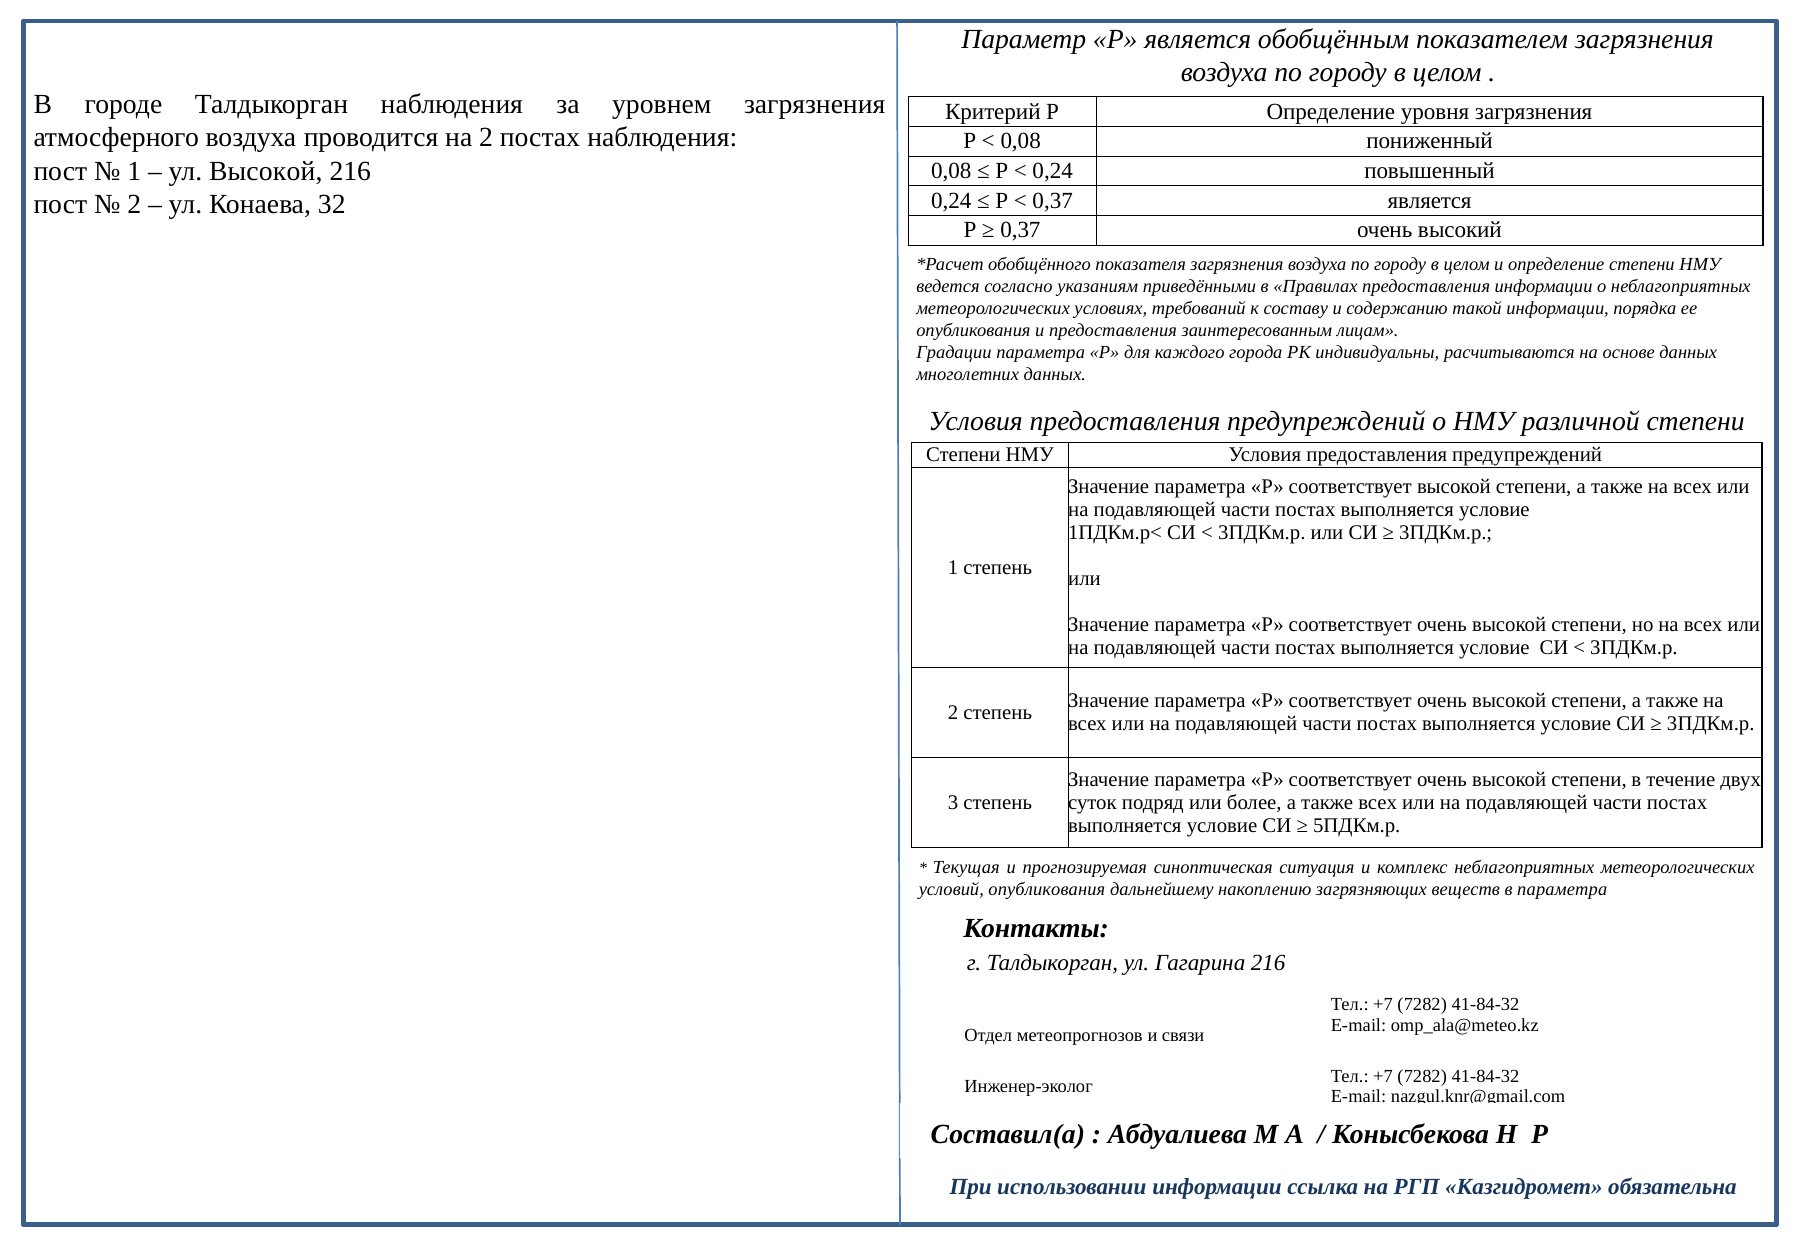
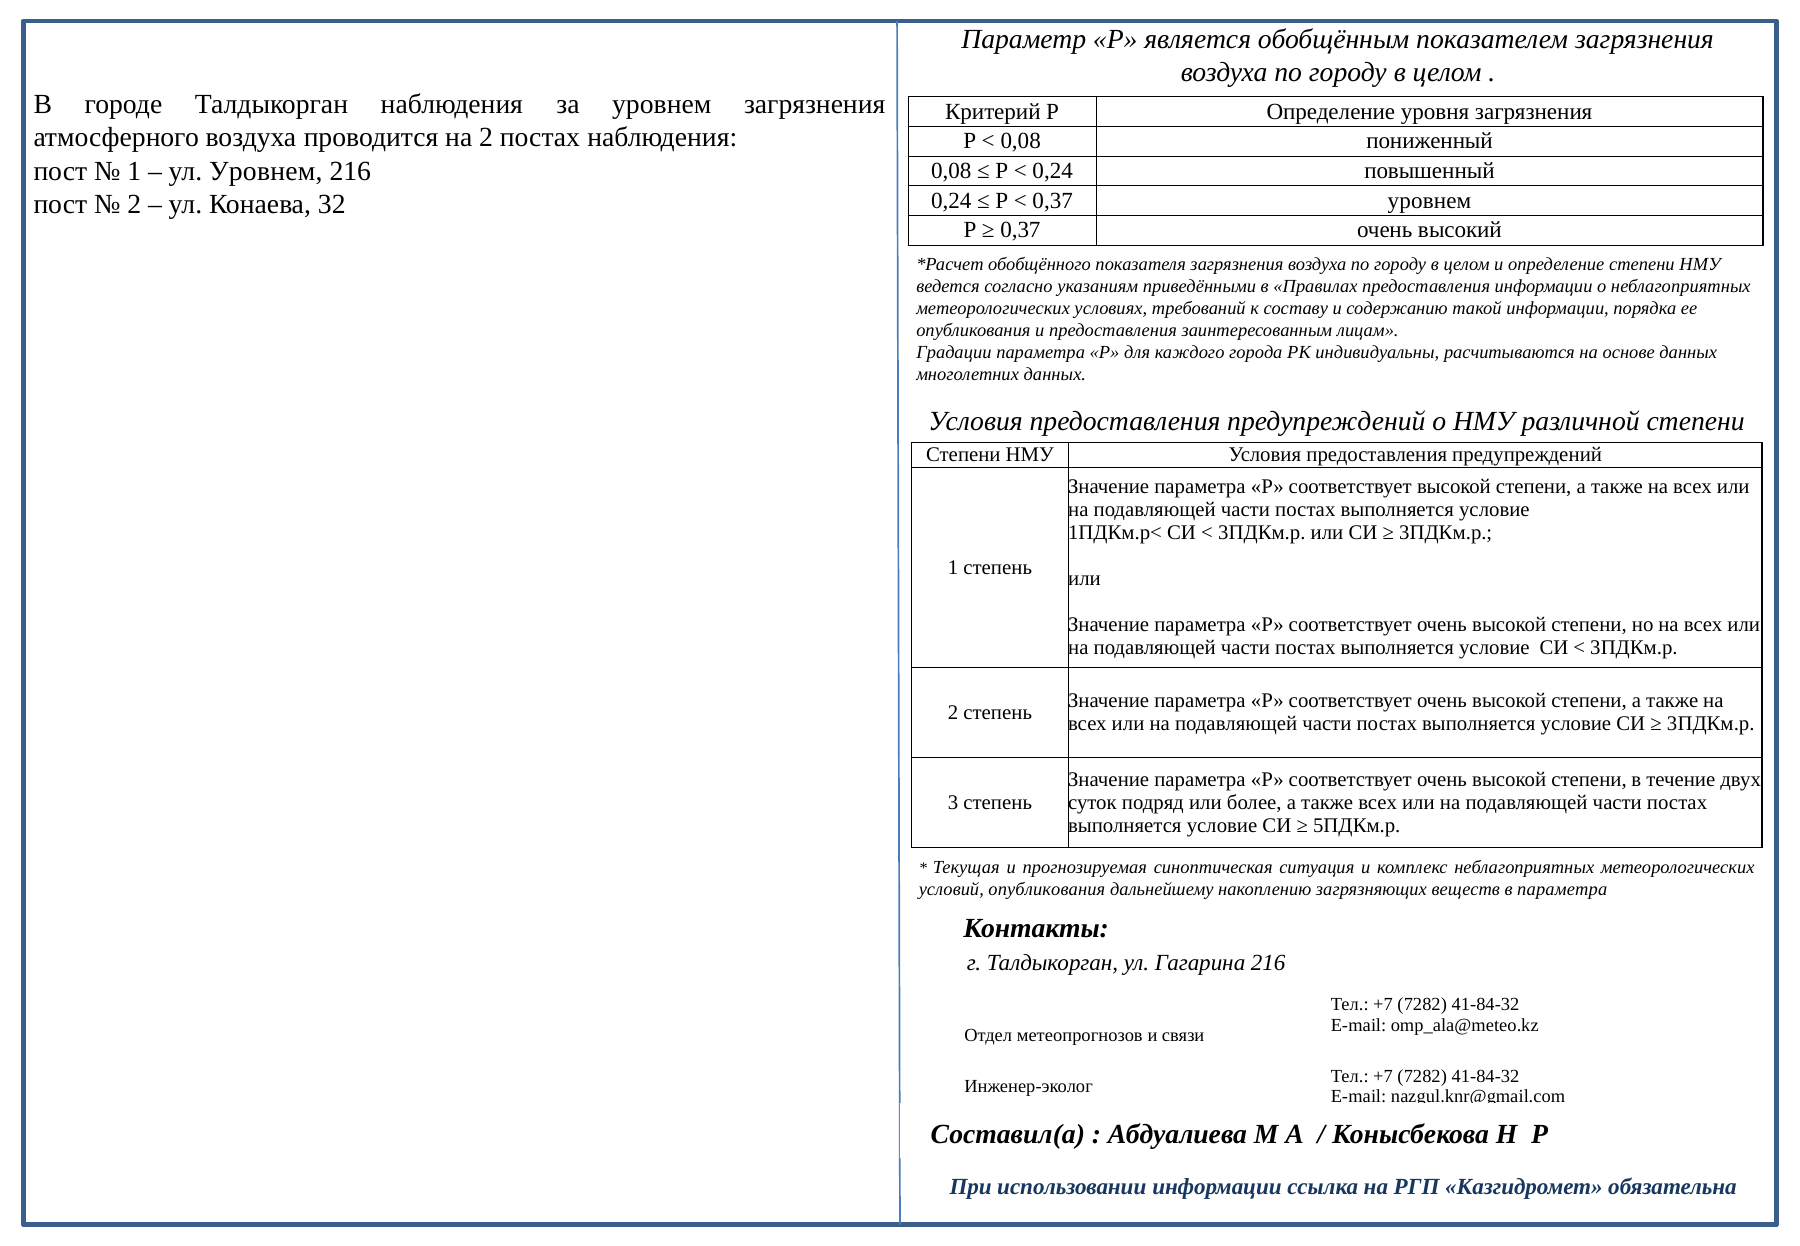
ул Высокой: Высокой -> Уровнем
0,37 является: является -> уровнем
